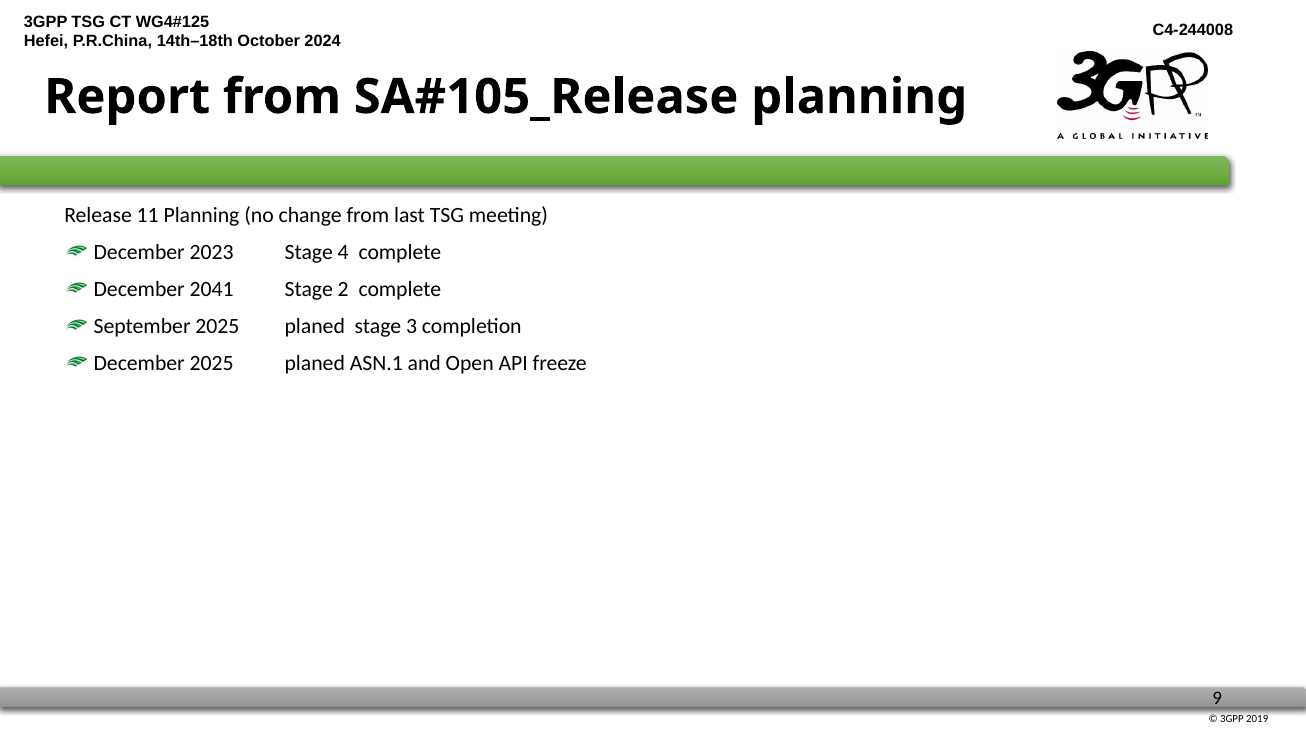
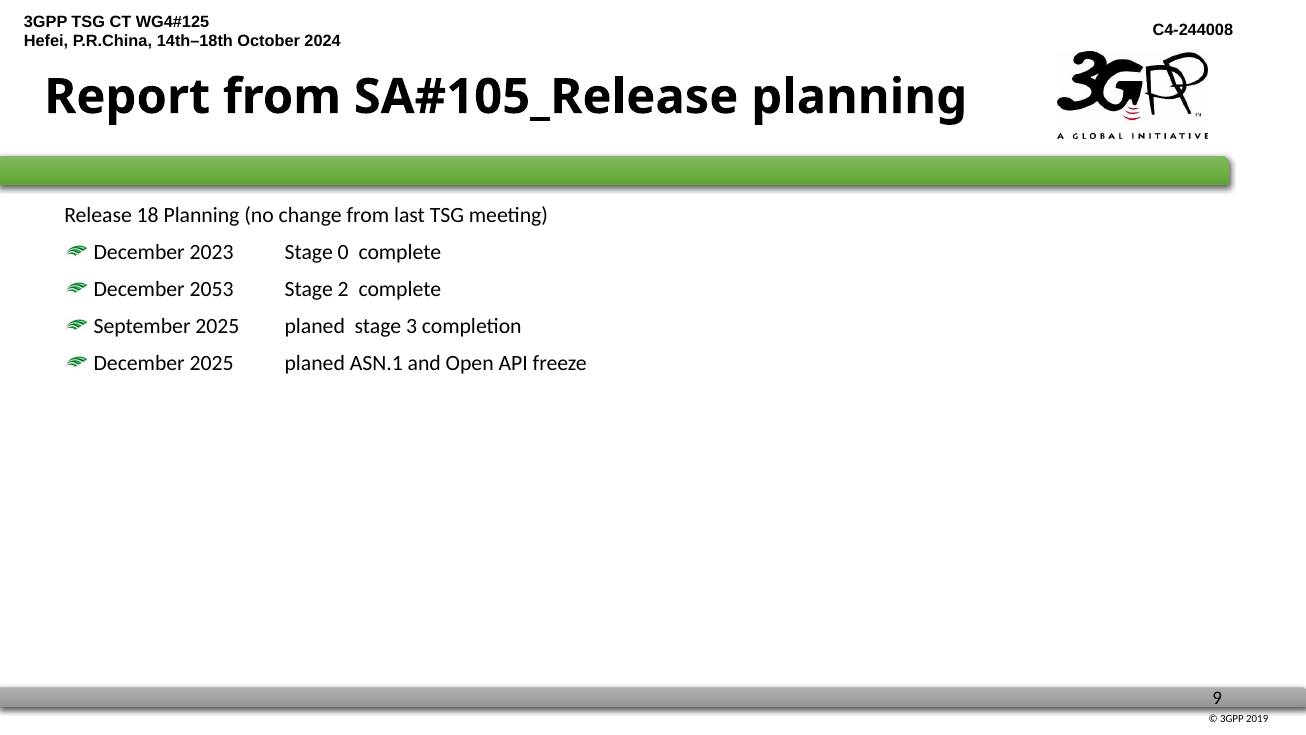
11: 11 -> 18
4: 4 -> 0
2041: 2041 -> 2053
